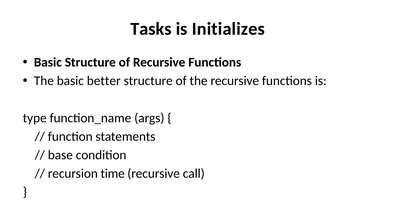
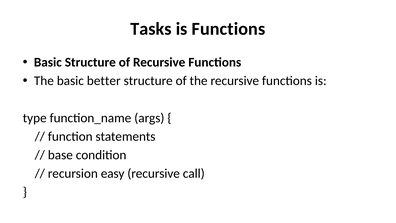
is Initializes: Initializes -> Functions
time: time -> easy
